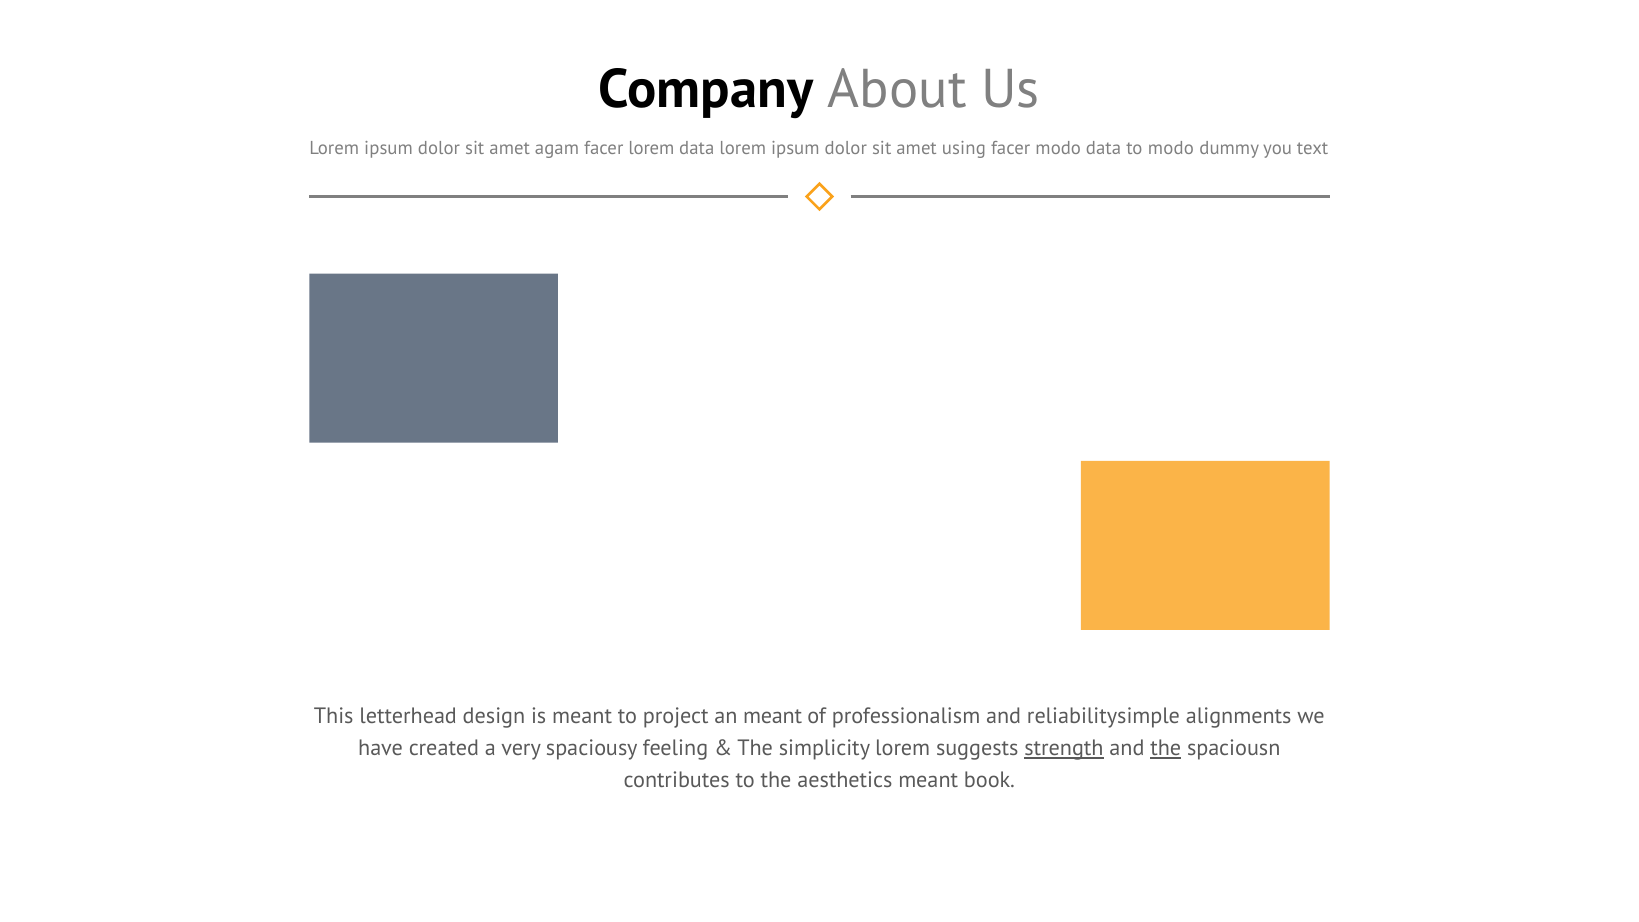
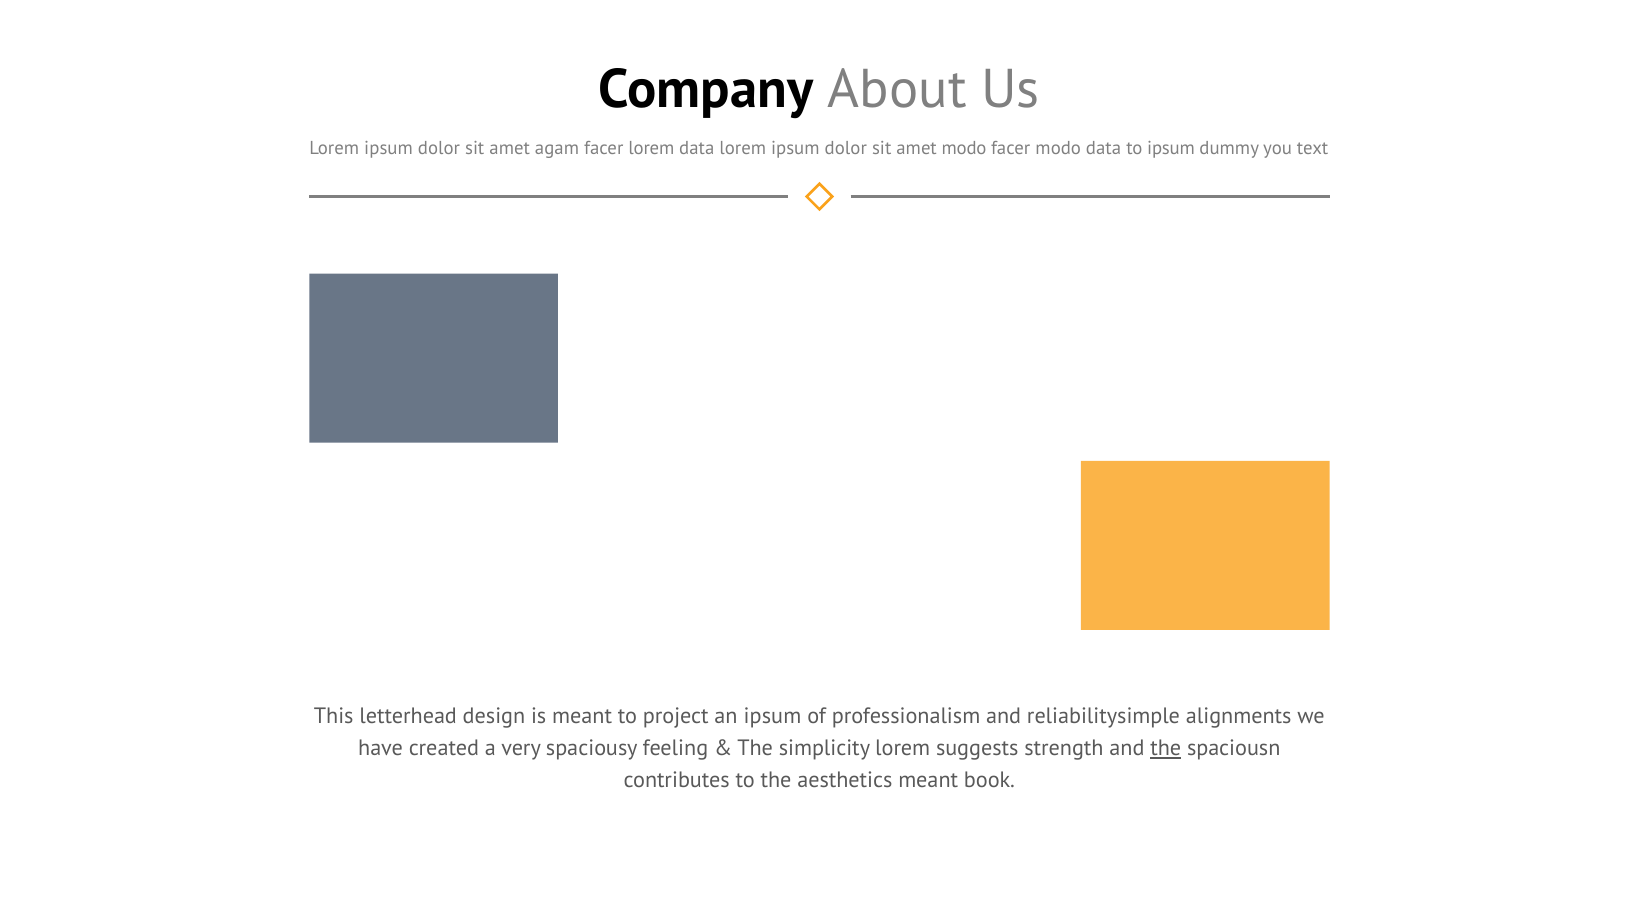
amet using: using -> modo
to modo: modo -> ipsum
an meant: meant -> ipsum
strength underline: present -> none
